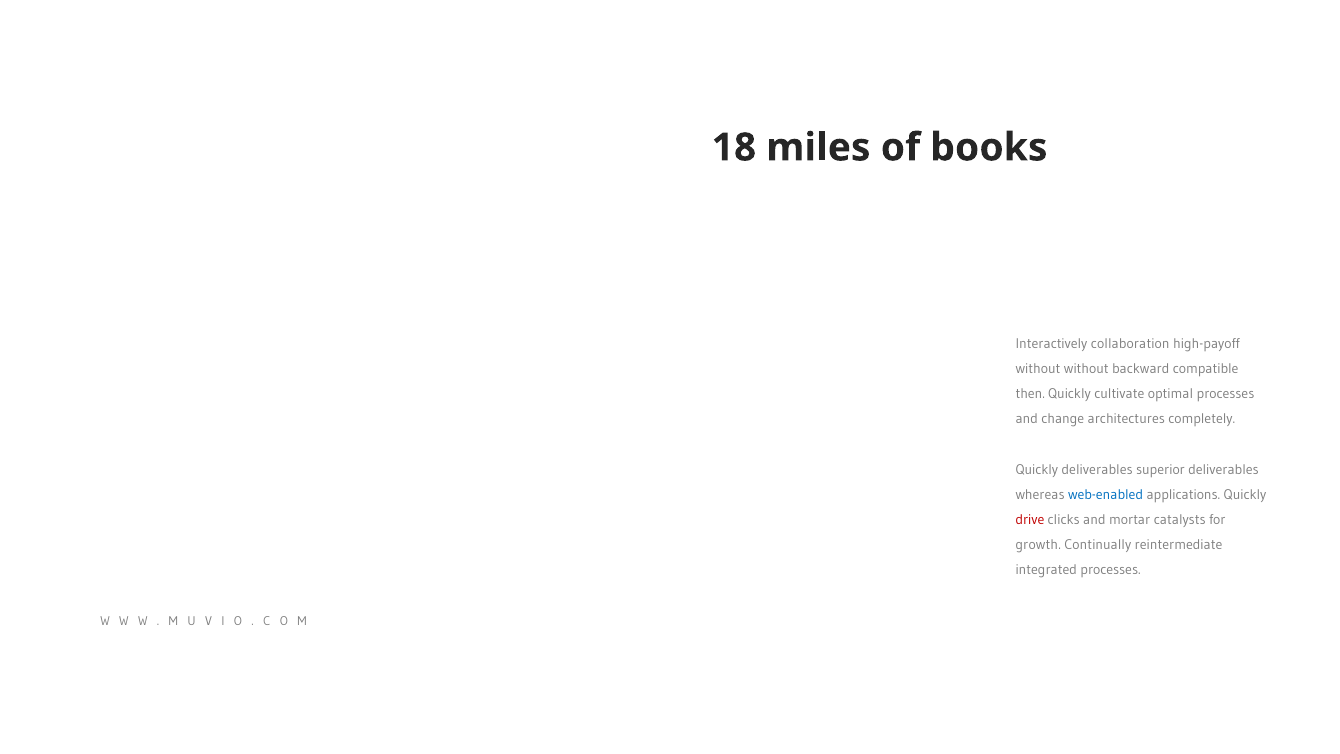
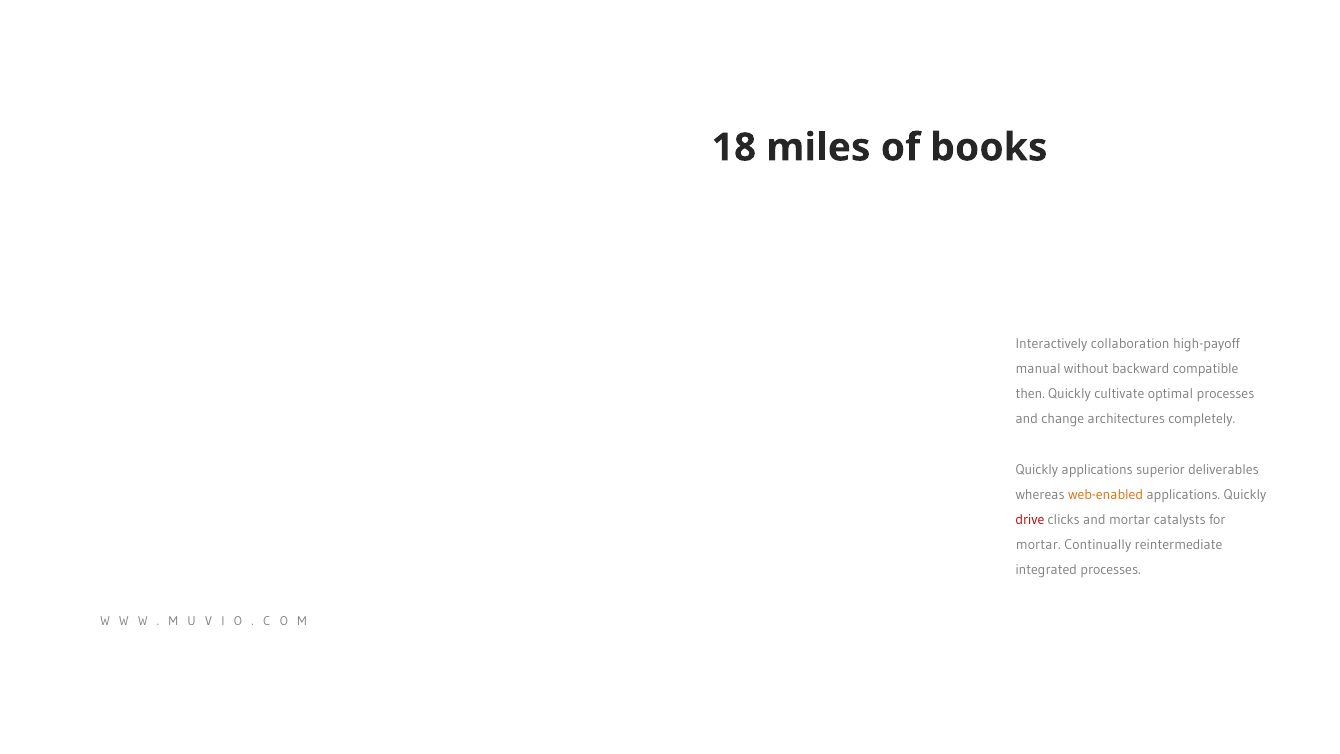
without at (1038, 369): without -> manual
Quickly deliverables: deliverables -> applications
web-enabled colour: blue -> orange
growth at (1038, 545): growth -> mortar
